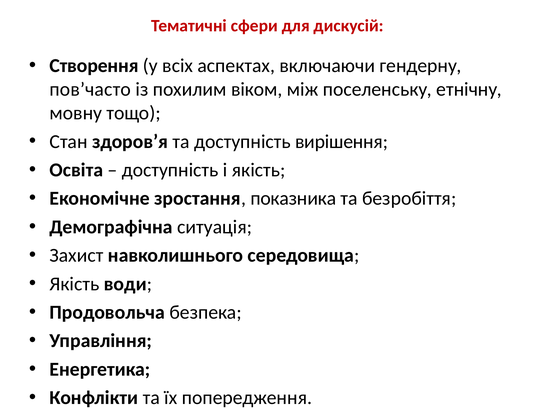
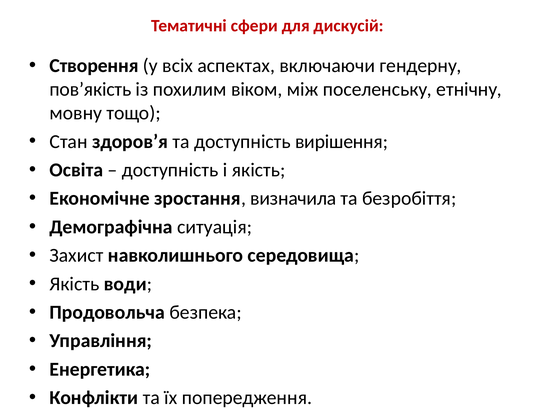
пов’часто: пов’часто -> пов’якість
показника: показника -> визначила
